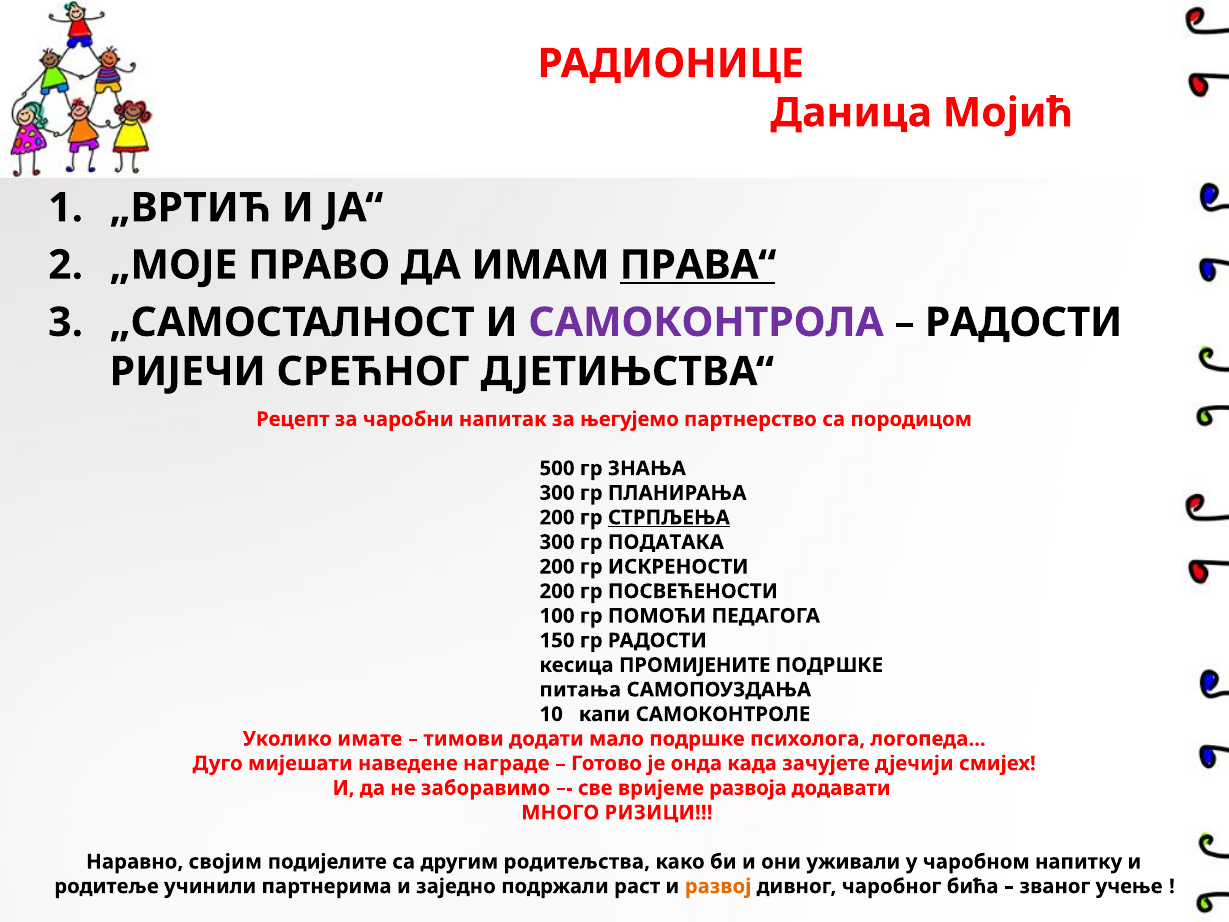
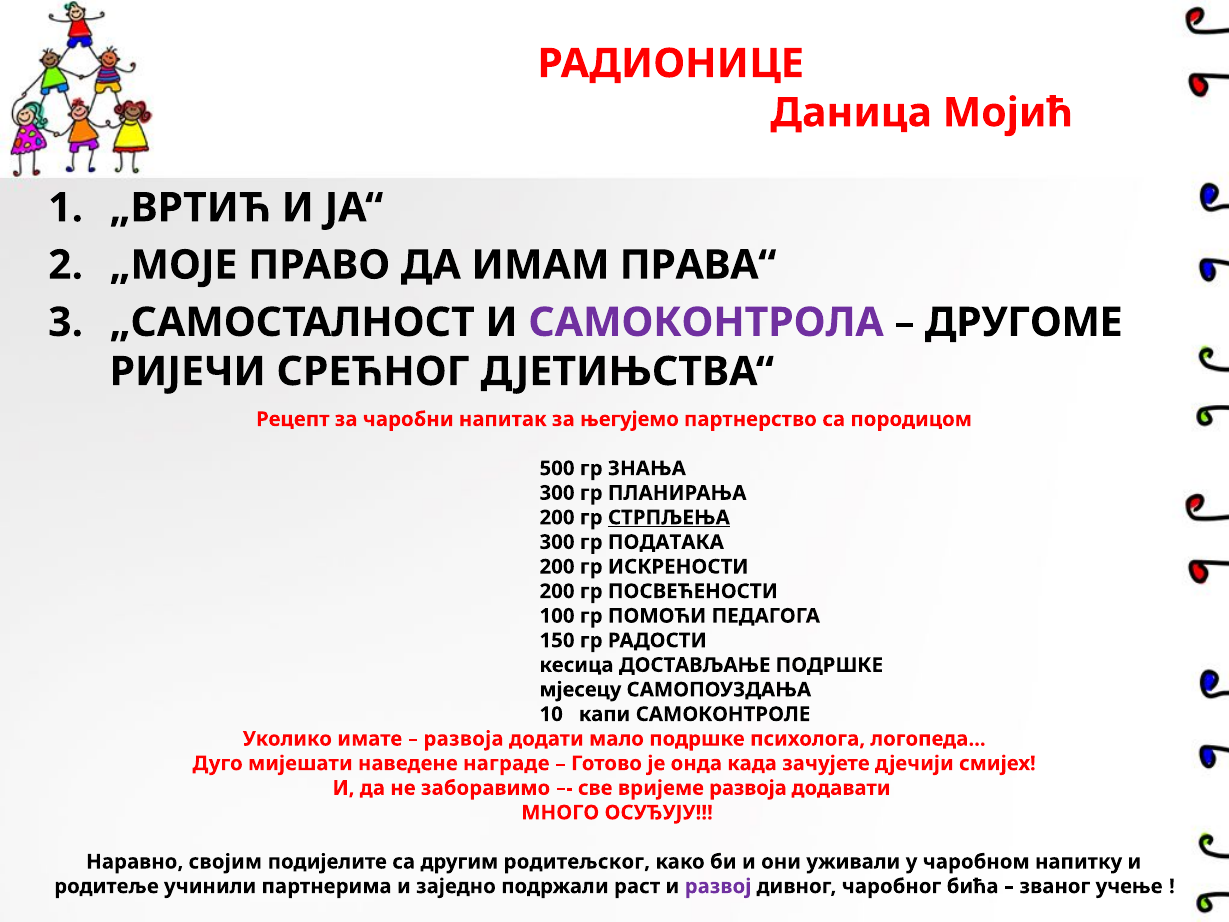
ПРАВА“ underline: present -> none
РАДОСТИ at (1024, 322): РАДОСТИ -> ДРУГОМЕ
ПРОМИЈЕНИТЕ: ПРОМИЈЕНИТЕ -> ДОСТАВЉАЊЕ
питaња: питaња -> мјесецу
тимови at (464, 739): тимови -> развоја
РИЗИЦИ: РИЗИЦИ -> ОСУЂУЈУ
родитељства: родитељства -> родитељског
развој colour: orange -> purple
